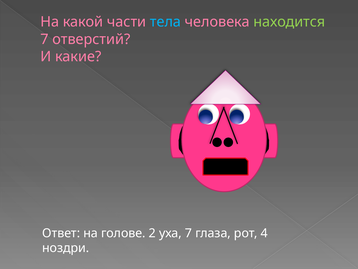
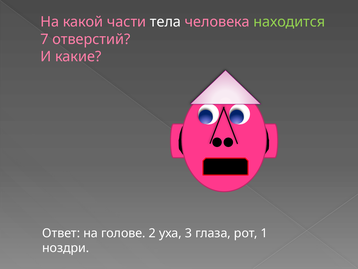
тела colour: light blue -> white
уха 7: 7 -> 3
4: 4 -> 1
